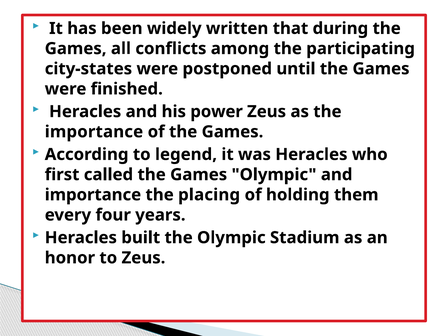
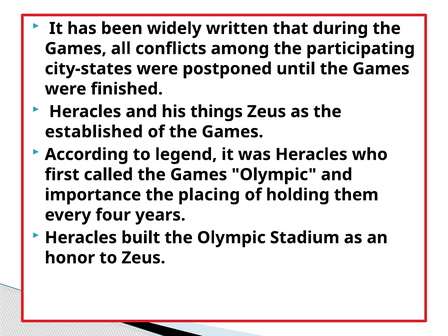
power: power -> things
importance at (94, 132): importance -> established
